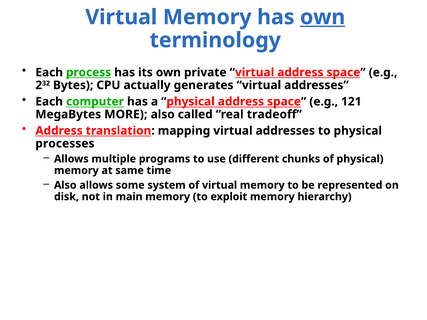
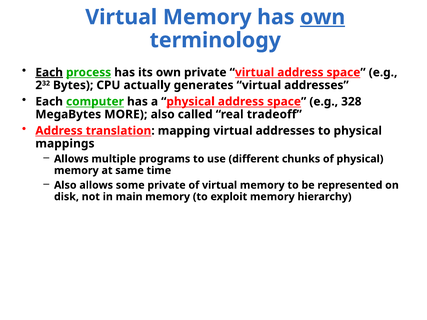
Each at (49, 72) underline: none -> present
121: 121 -> 328
processes: processes -> mappings
some system: system -> private
